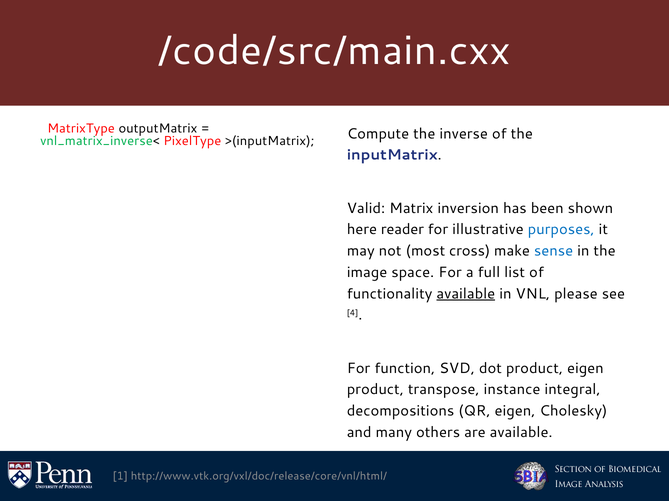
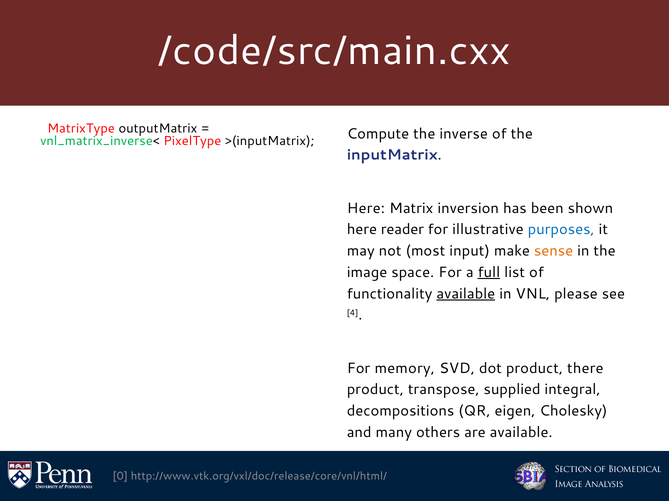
Valid at (366, 209): Valid -> Here
cross: cross -> input
sense colour: blue -> orange
full underline: none -> present
function: function -> memory
product eigen: eigen -> there
instance: instance -> supplied
1: 1 -> 0
